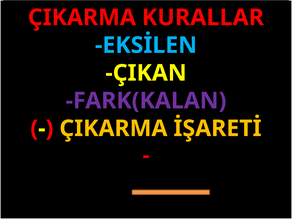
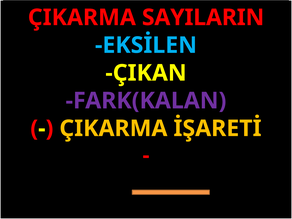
KURALLAR: KURALLAR -> SAYILARIN
